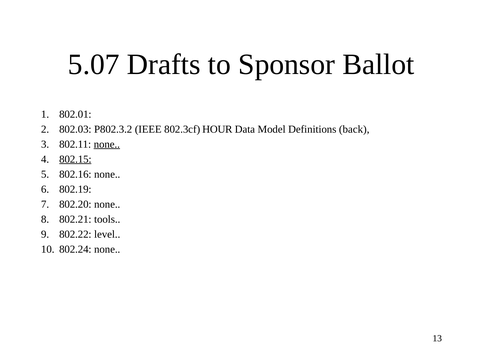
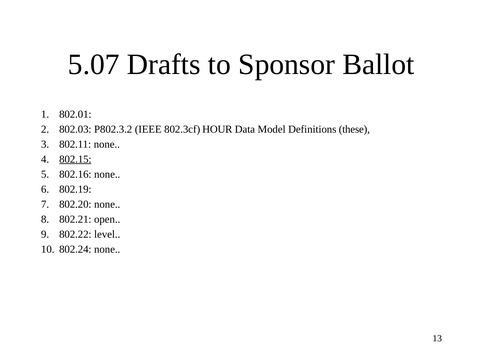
back: back -> these
none at (107, 144) underline: present -> none
tools: tools -> open
